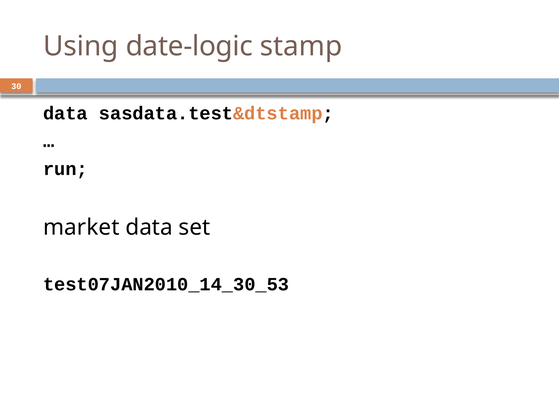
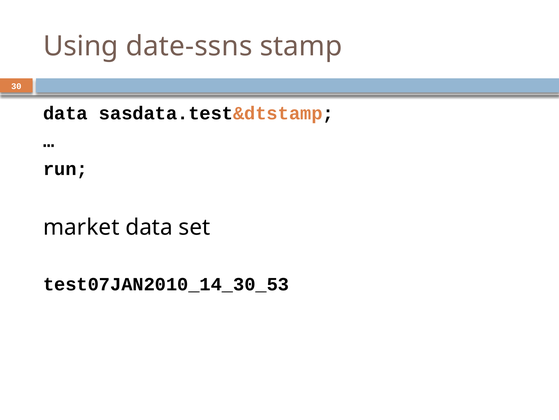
date-logic: date-logic -> date-ssns
